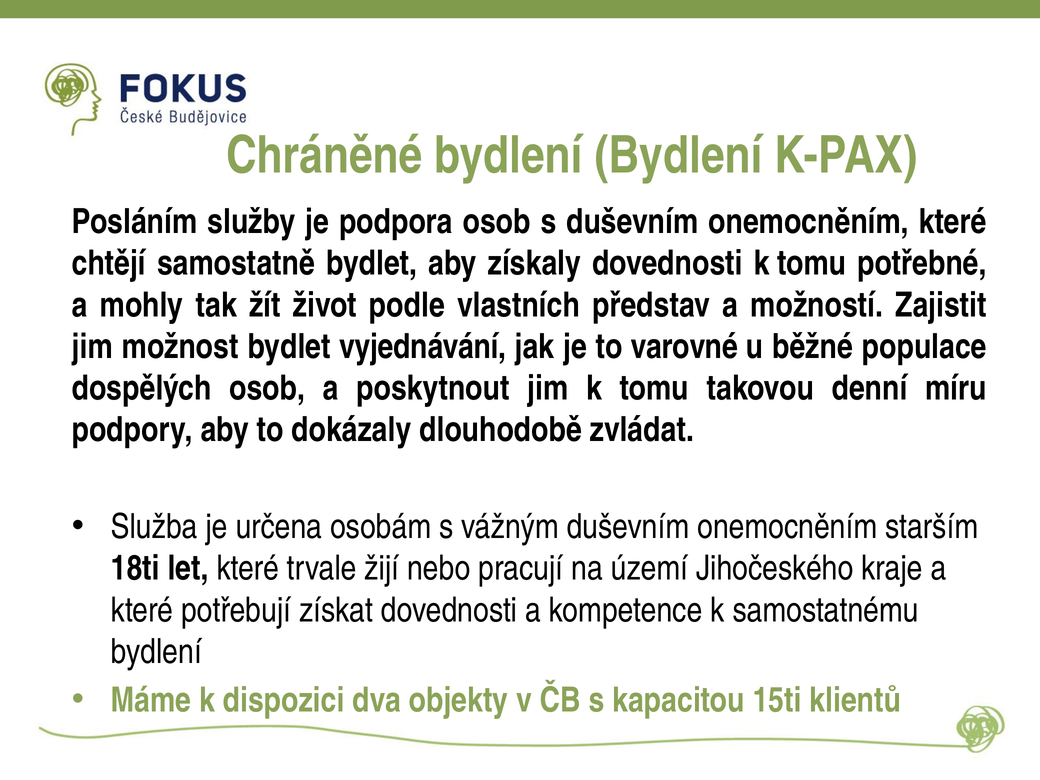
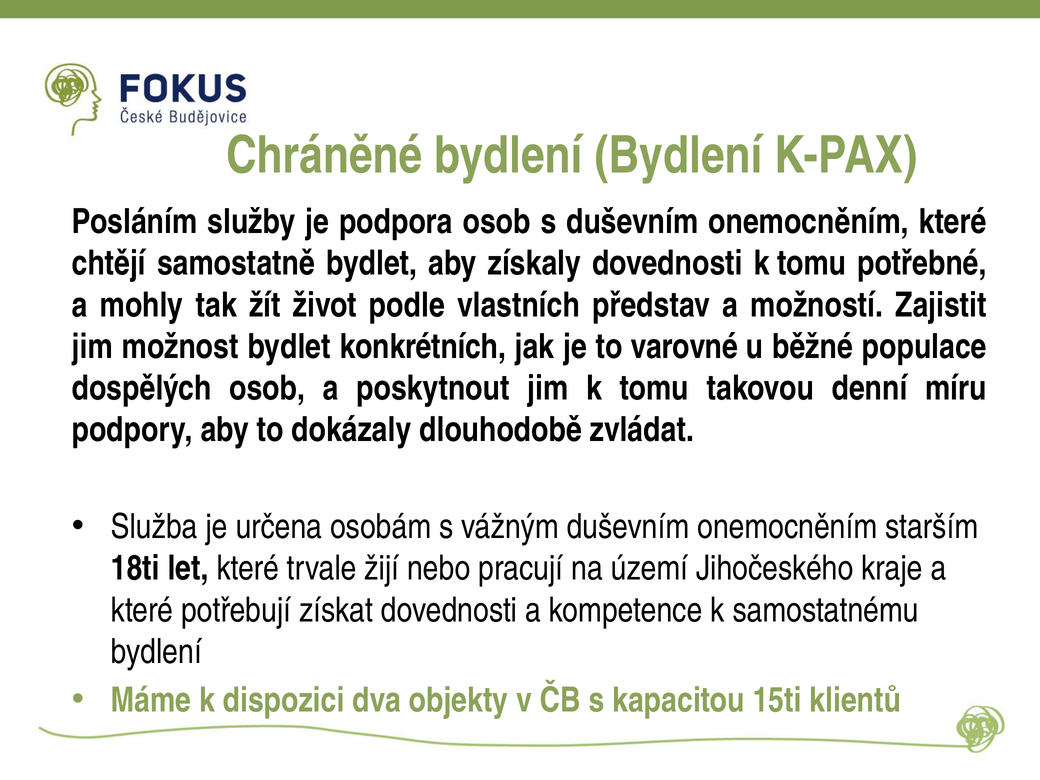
vyjednávání: vyjednávání -> konkrétních
